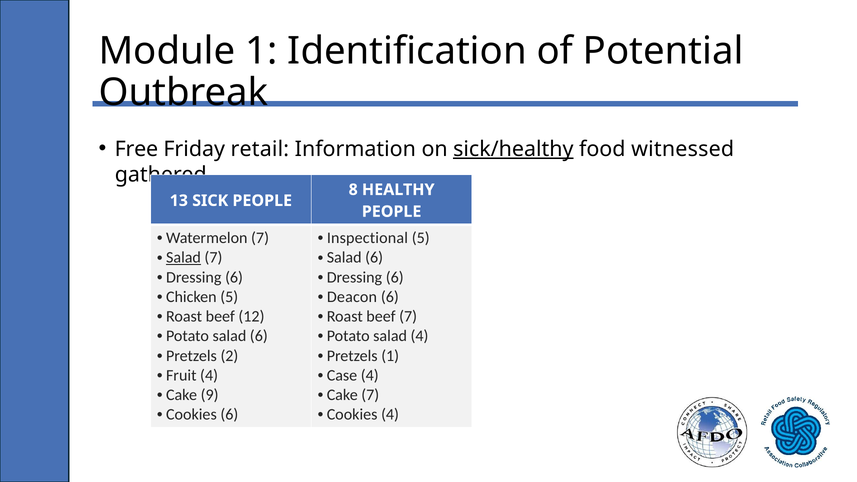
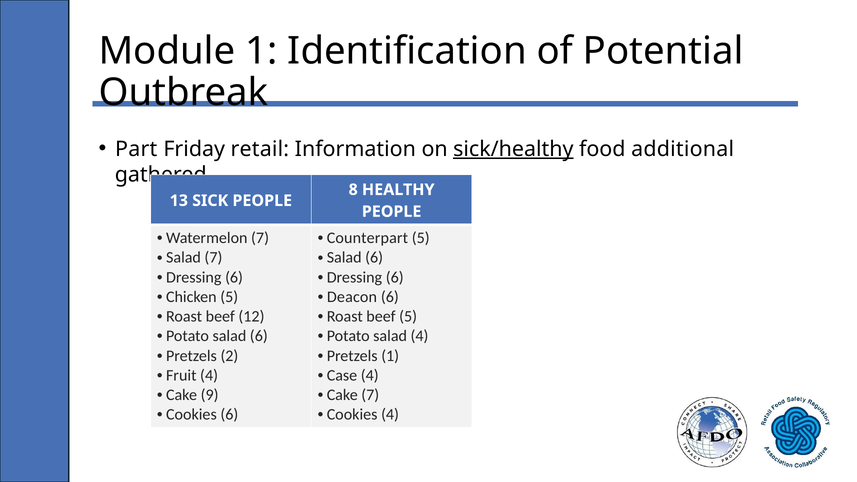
Free: Free -> Part
witnessed: witnessed -> additional
Inspectional: Inspectional -> Counterpart
Salad at (184, 258) underline: present -> none
beef 7: 7 -> 5
